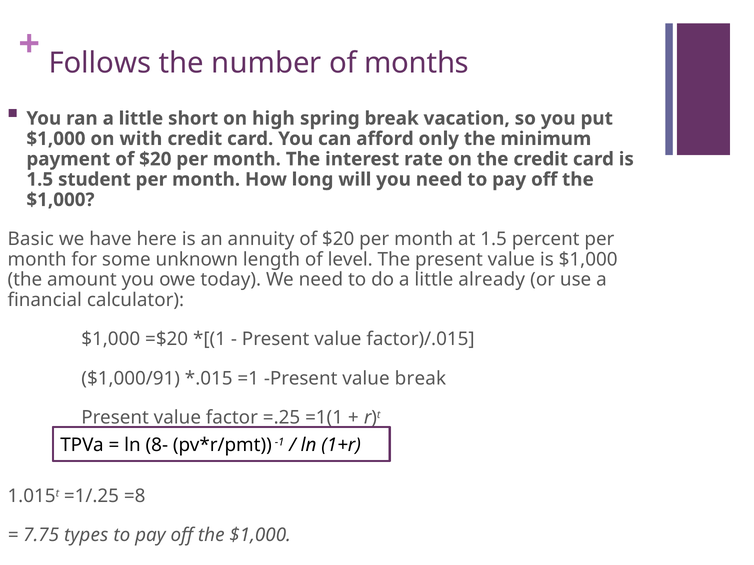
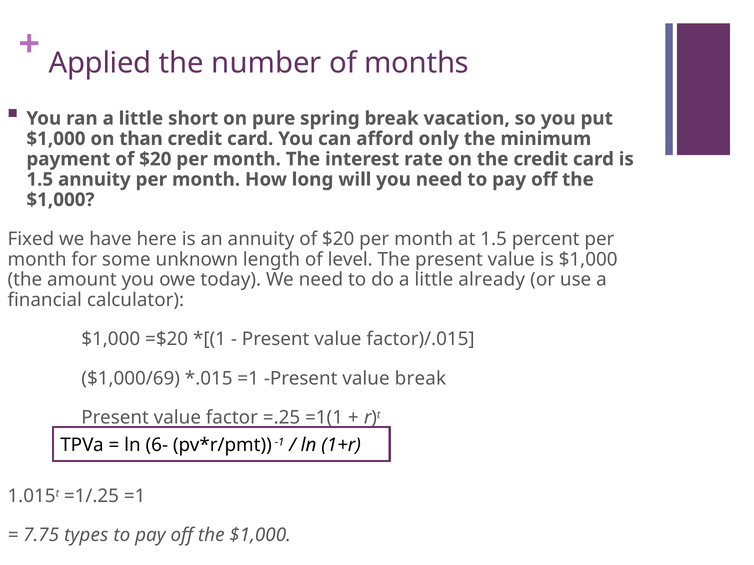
Follows: Follows -> Applied
high: high -> pure
with: with -> than
1.5 student: student -> annuity
Basic: Basic -> Fixed
$1,000/91: $1,000/91 -> $1,000/69
8-: 8- -> 6-
=1/.25 =8: =8 -> =1
